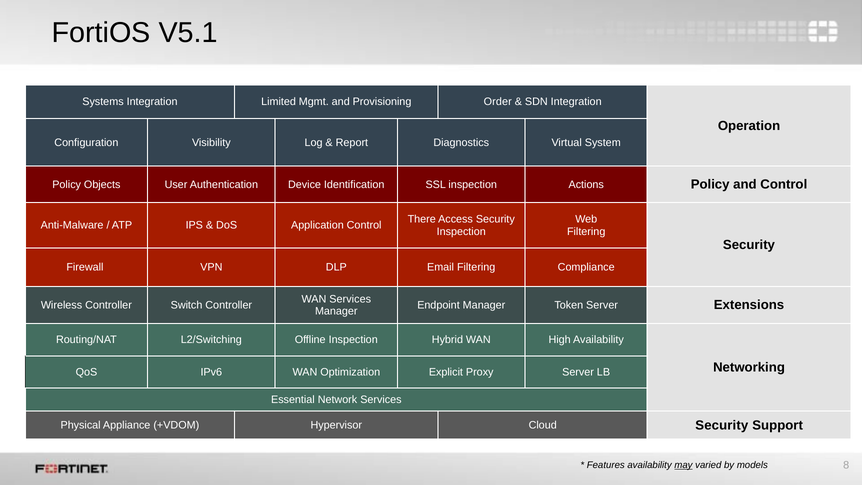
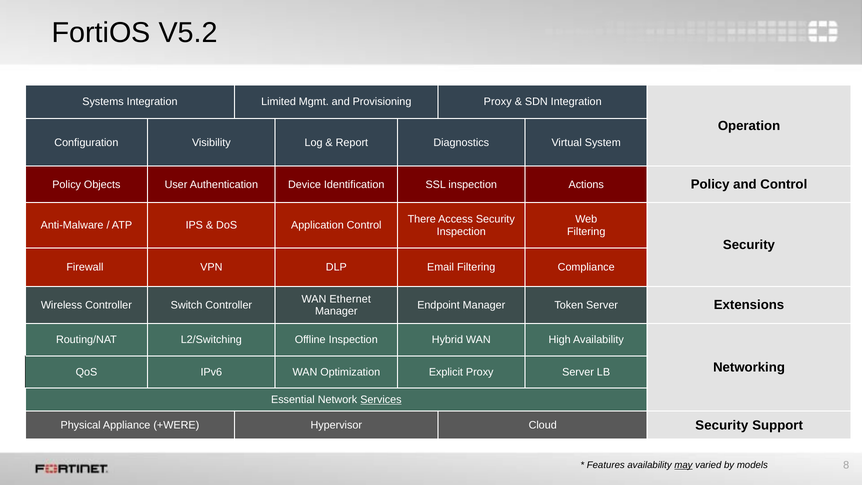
V5.1: V5.1 -> V5.2
Provisioning Order: Order -> Proxy
WAN Services: Services -> Ethernet
Services at (381, 400) underline: none -> present
+VDOM: +VDOM -> +WERE
